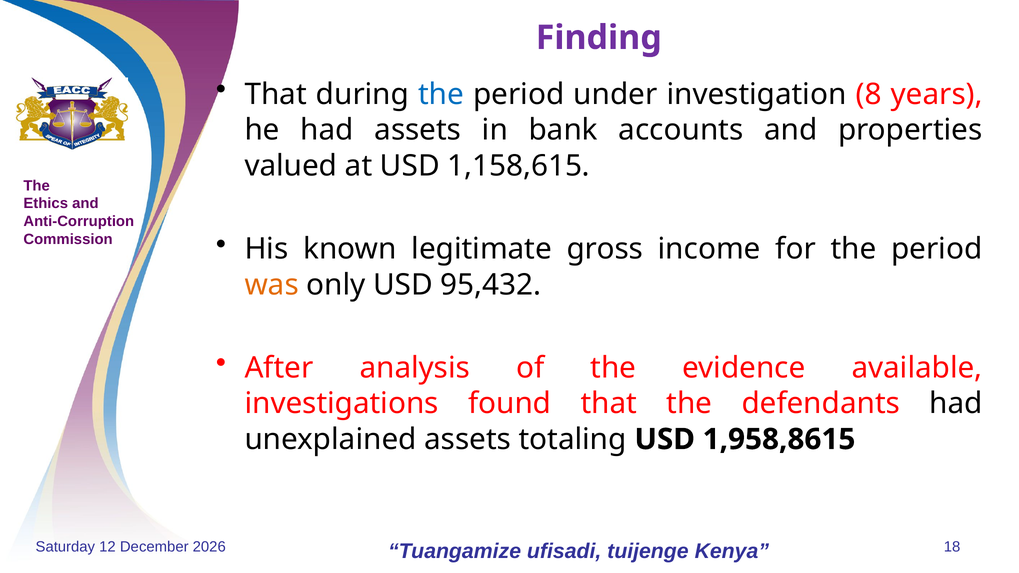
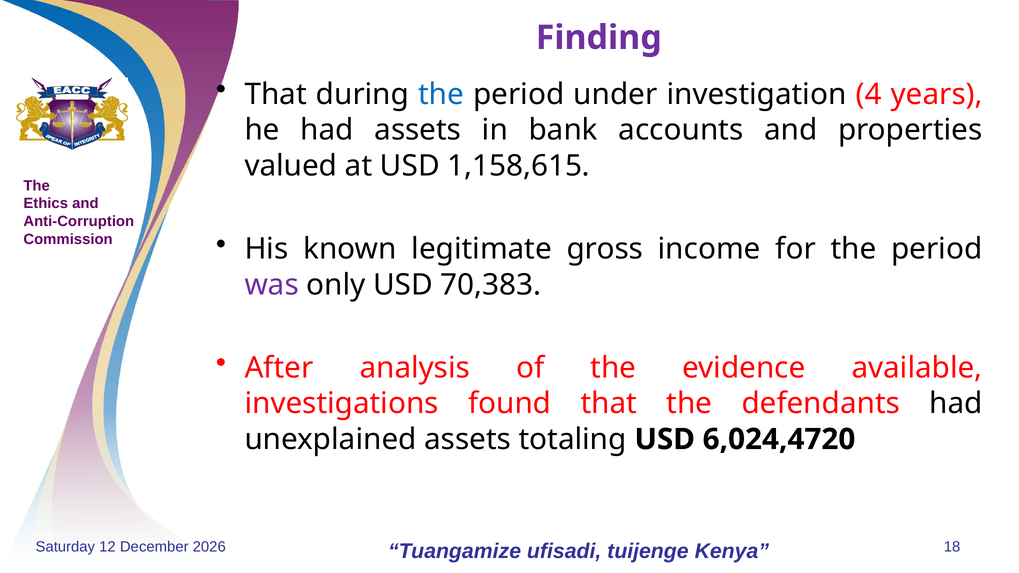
8: 8 -> 4
was colour: orange -> purple
95,432: 95,432 -> 70,383
1,958,8615: 1,958,8615 -> 6,024,4720
